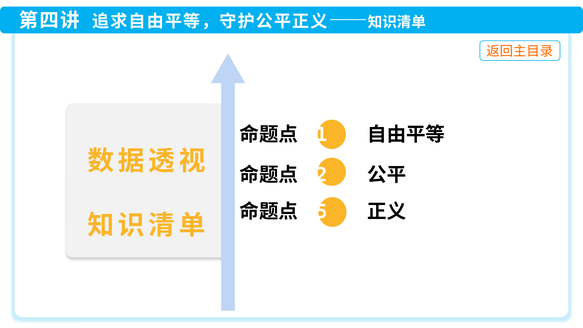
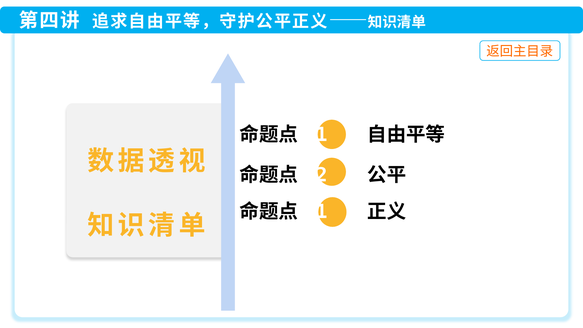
5 at (322, 212): 5 -> 1
